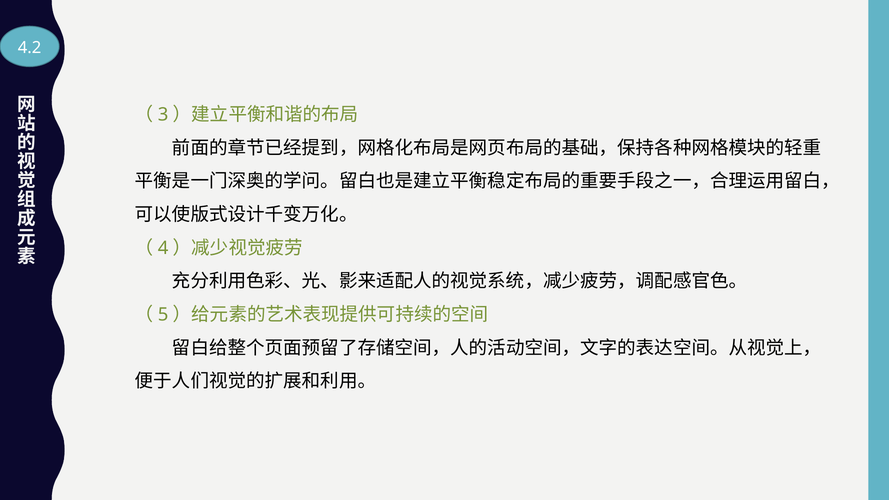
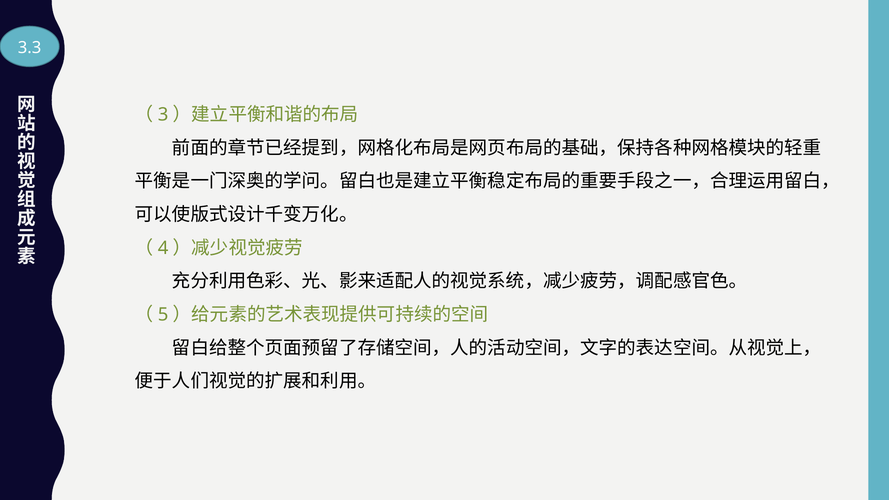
4.2: 4.2 -> 3.3
